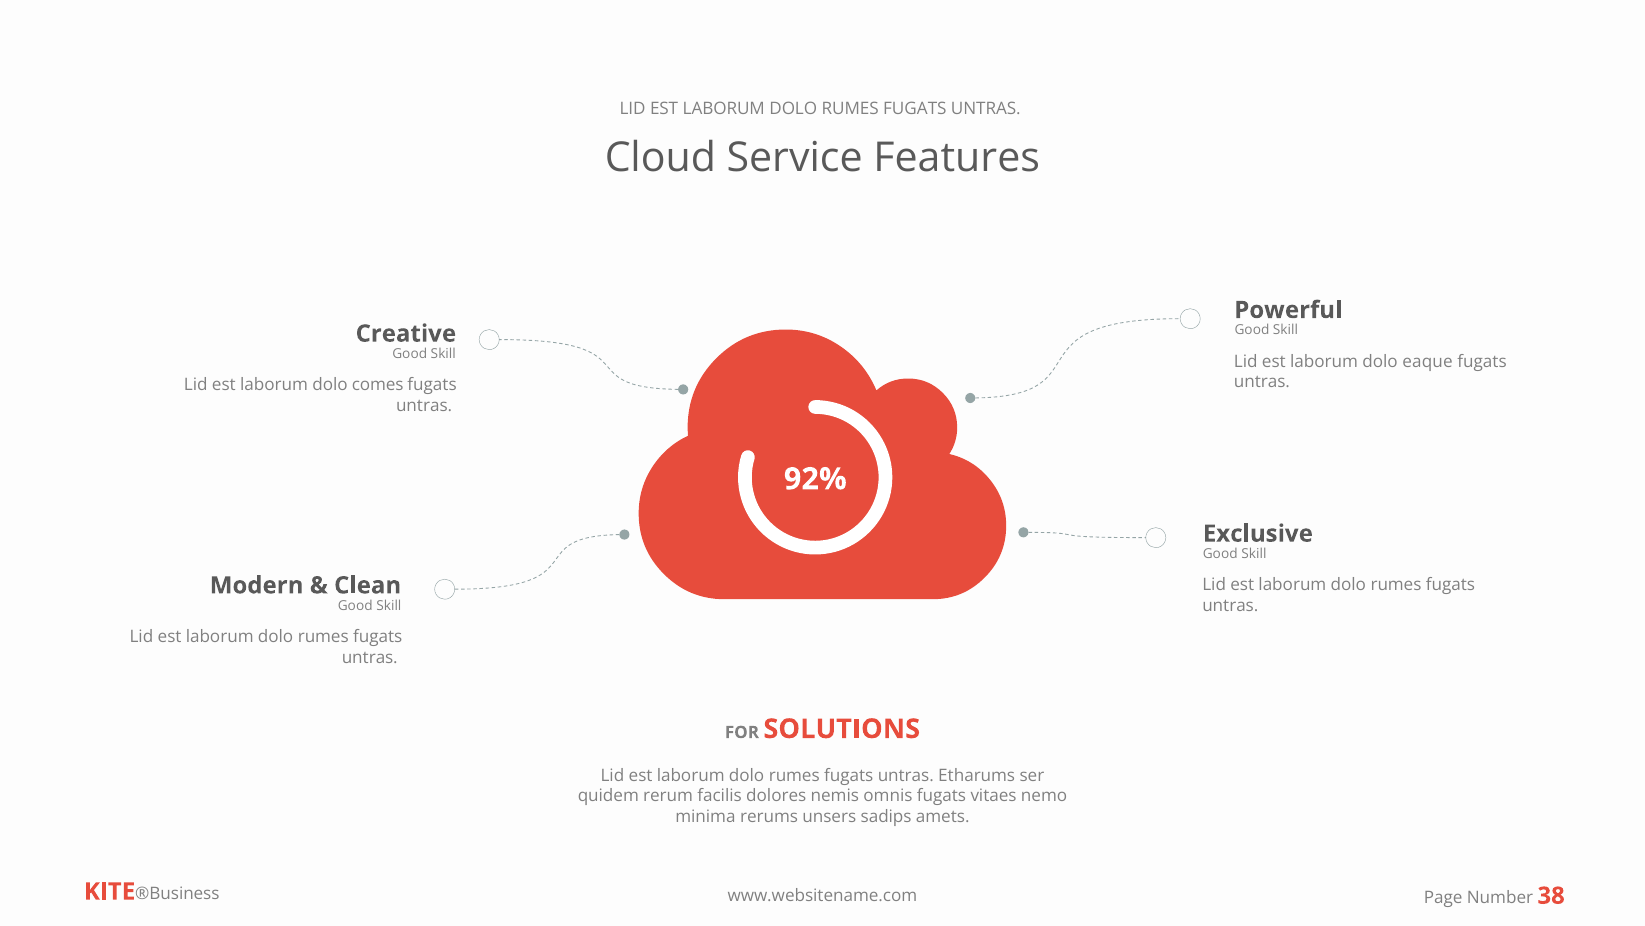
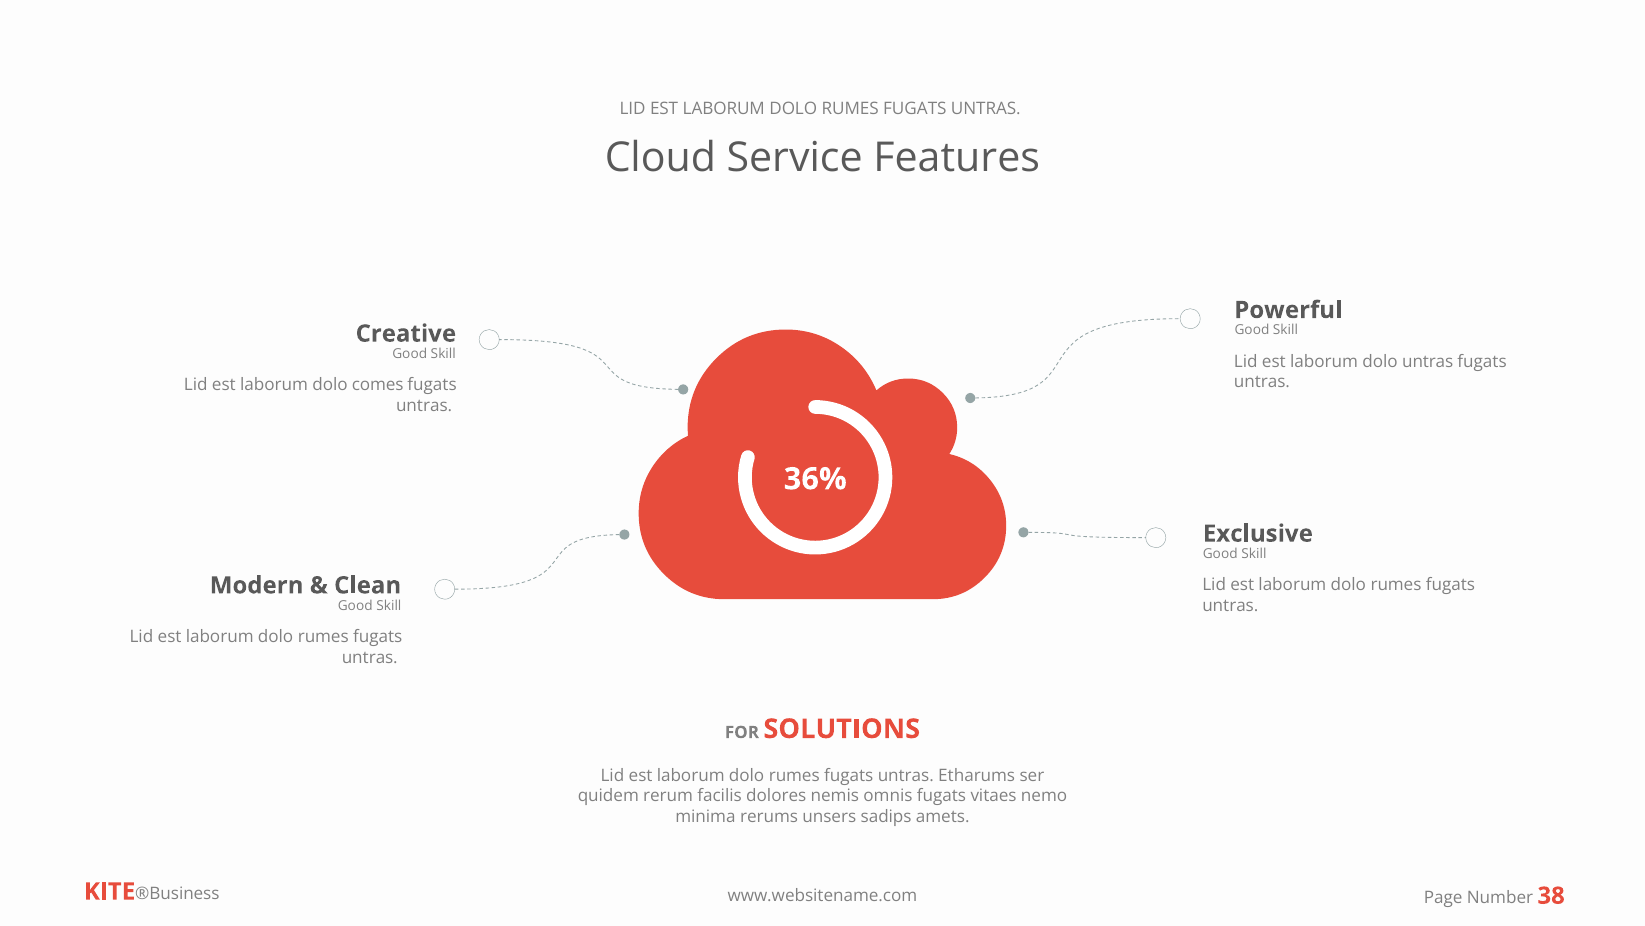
dolo eaque: eaque -> untras
92%: 92% -> 36%
